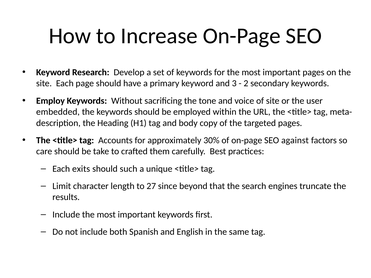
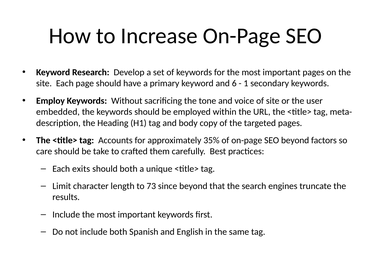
3: 3 -> 6
2: 2 -> 1
30%: 30% -> 35%
SEO against: against -> beyond
should such: such -> both
27: 27 -> 73
